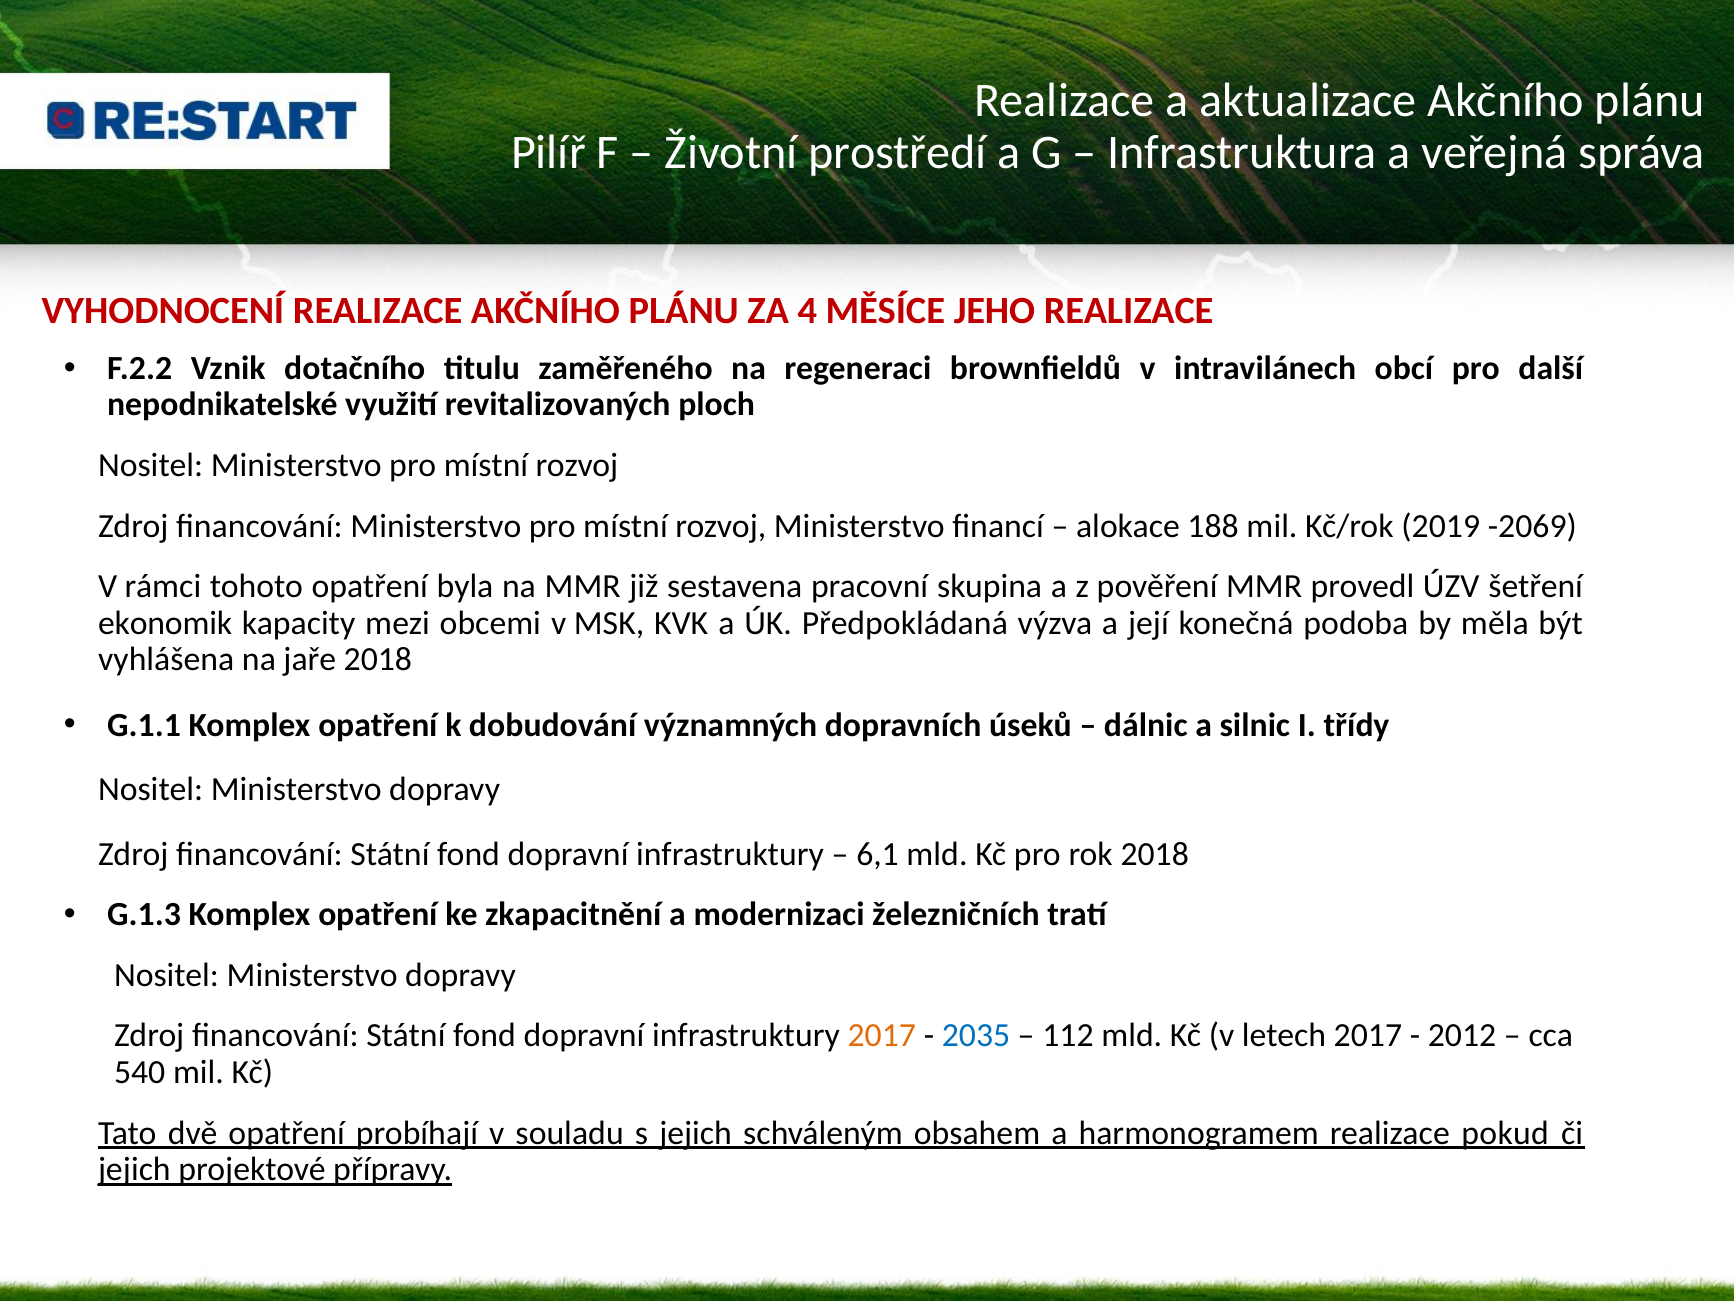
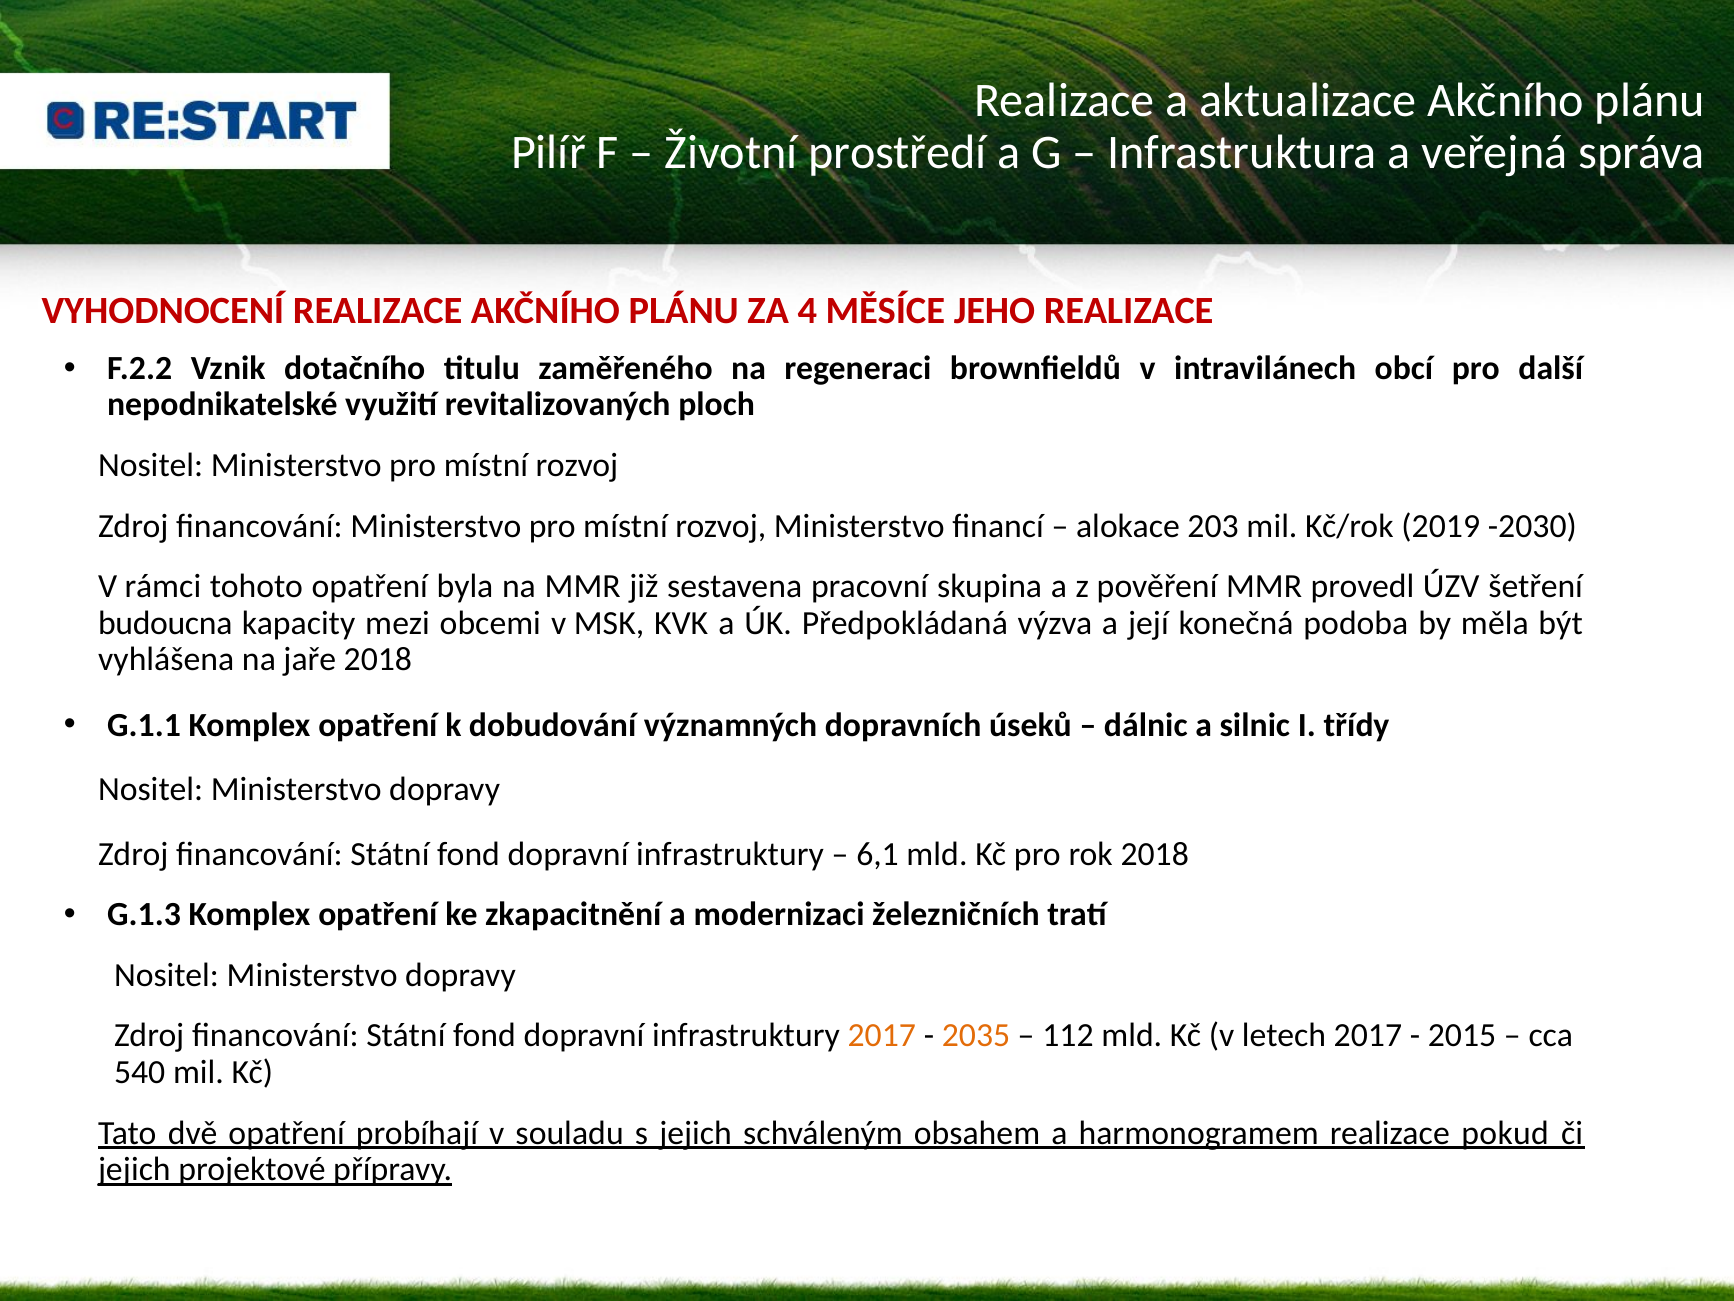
188: 188 -> 203
-2069: -2069 -> -2030
ekonomik: ekonomik -> budoucna
2035 colour: blue -> orange
2012: 2012 -> 2015
